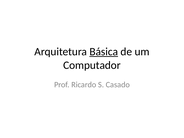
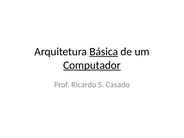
Computador underline: none -> present
